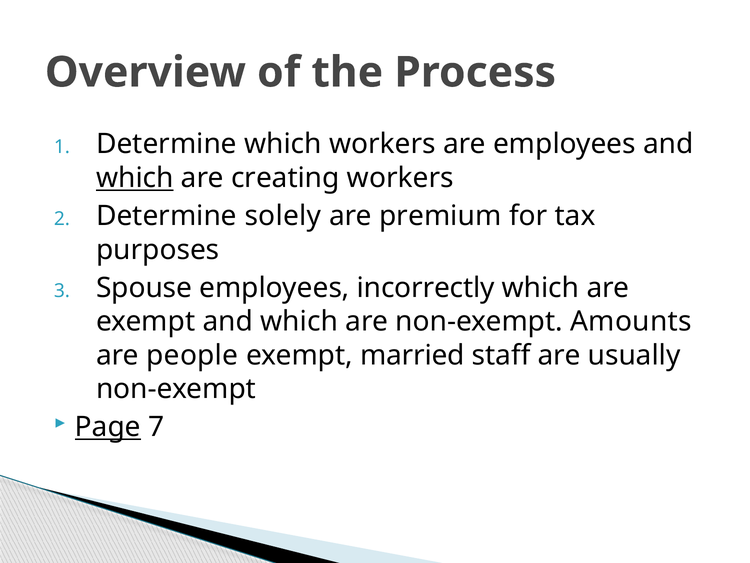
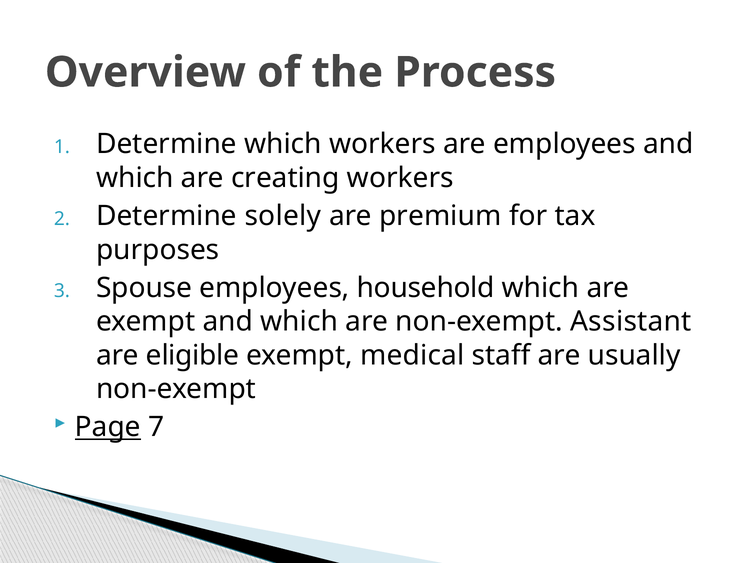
which at (135, 178) underline: present -> none
incorrectly: incorrectly -> household
Amounts: Amounts -> Assistant
people: people -> eligible
married: married -> medical
